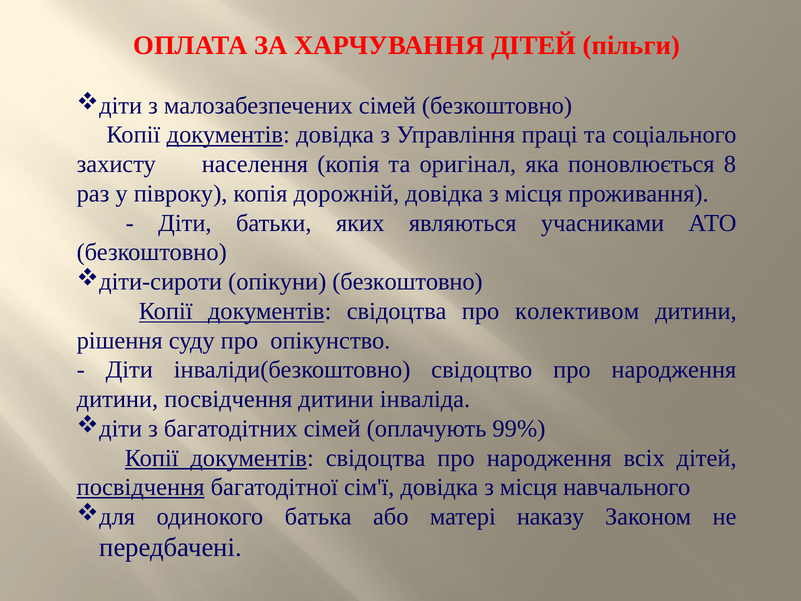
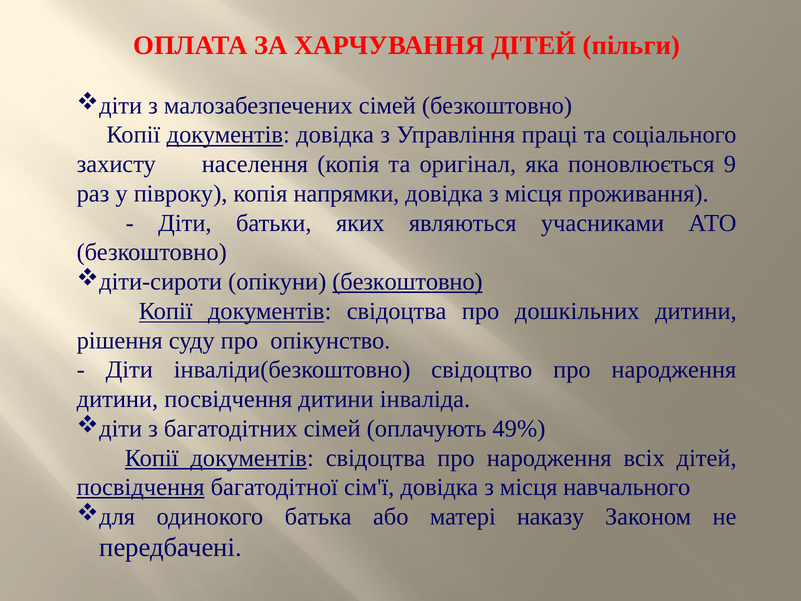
8: 8 -> 9
дорожній: дорожній -> напрямки
безкоштовно at (407, 282) underline: none -> present
колективом: колективом -> дошкільних
99%: 99% -> 49%
